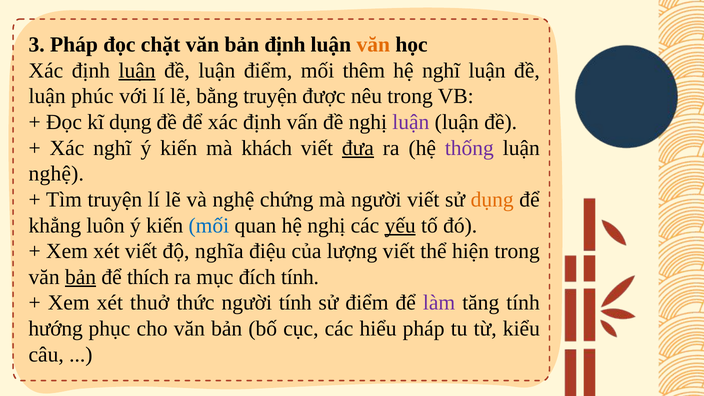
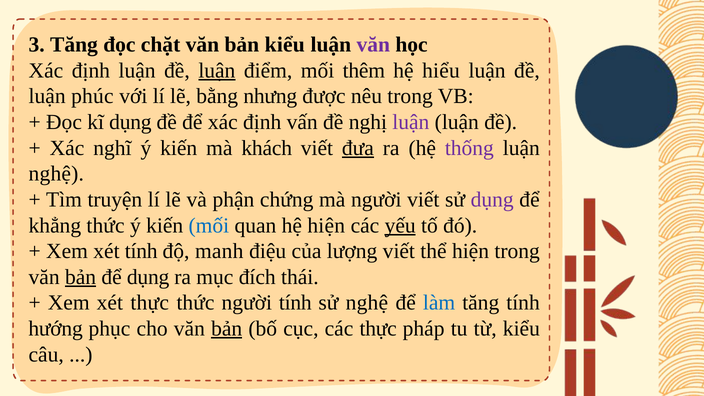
3 Pháp: Pháp -> Tăng
bản định: định -> kiểu
văn at (373, 45) colour: orange -> purple
luận at (137, 71) underline: present -> none
luận at (217, 71) underline: none -> present
hệ nghĩ: nghĩ -> hiểu
bằng truyện: truyện -> nhưng
và nghệ: nghệ -> phận
dụng at (492, 200) colour: orange -> purple
khẳng luôn: luôn -> thức
hệ nghị: nghị -> hiện
xét viết: viết -> tính
nghĩa: nghĩa -> manh
để thích: thích -> dụng
đích tính: tính -> thái
xét thuở: thuở -> thực
sử điểm: điểm -> nghệ
làm colour: purple -> blue
bản at (227, 329) underline: none -> present
các hiểu: hiểu -> thực
